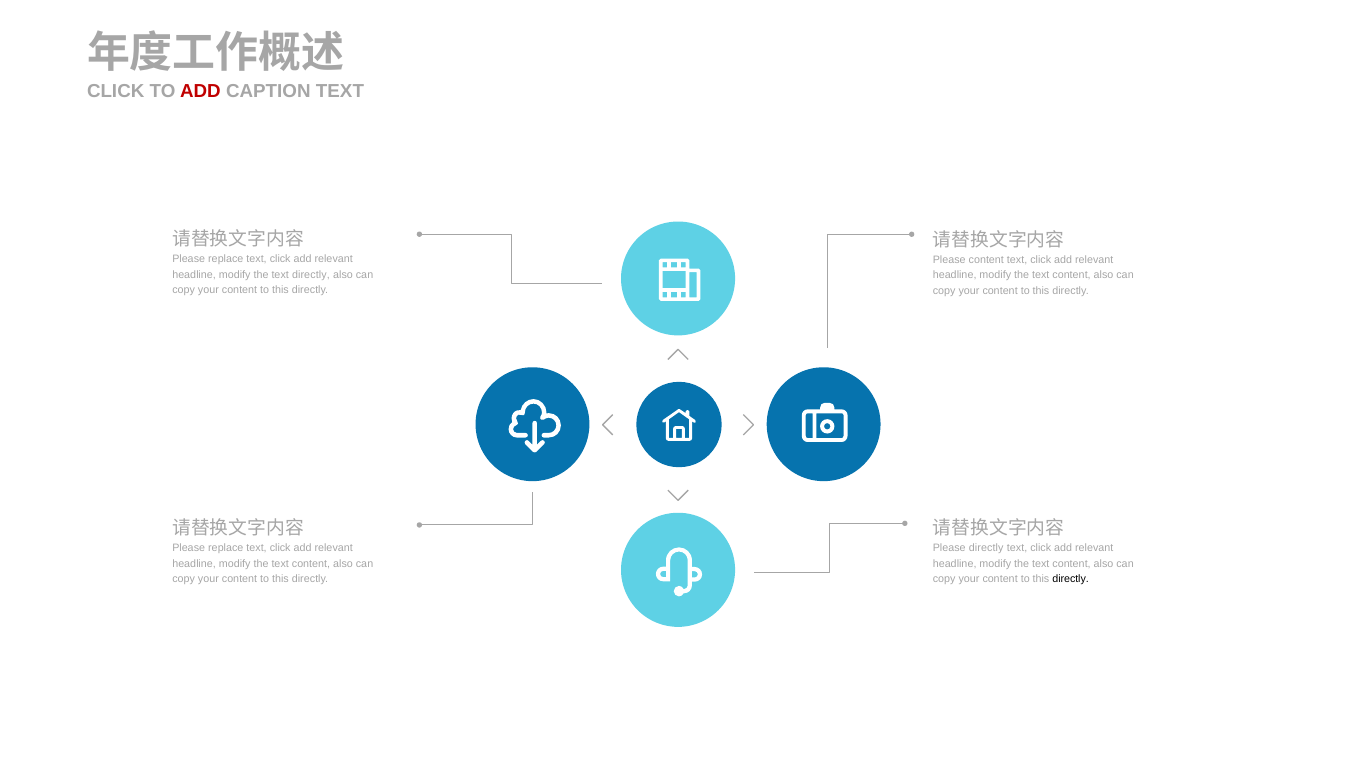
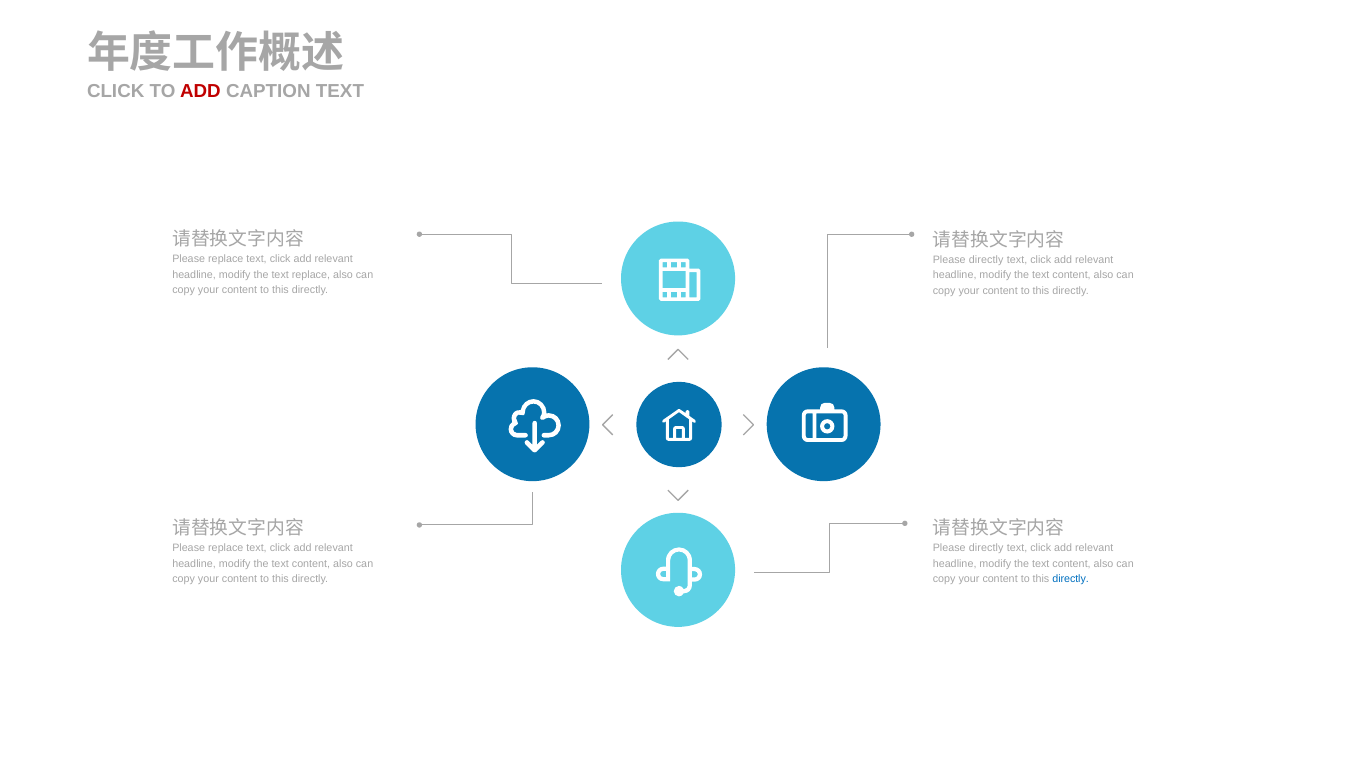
content at (986, 260): content -> directly
text directly: directly -> replace
directly at (1071, 579) colour: black -> blue
